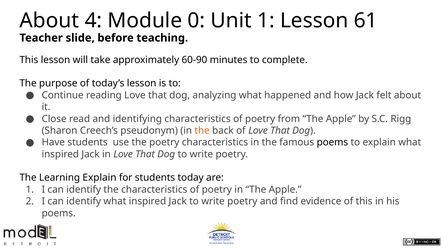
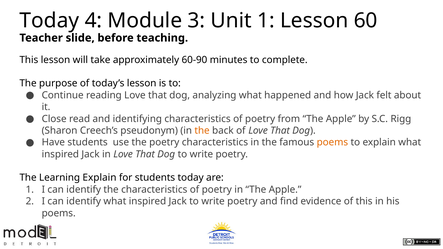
About at (49, 21): About -> Today
0: 0 -> 3
61: 61 -> 60
poems at (332, 142) colour: black -> orange
